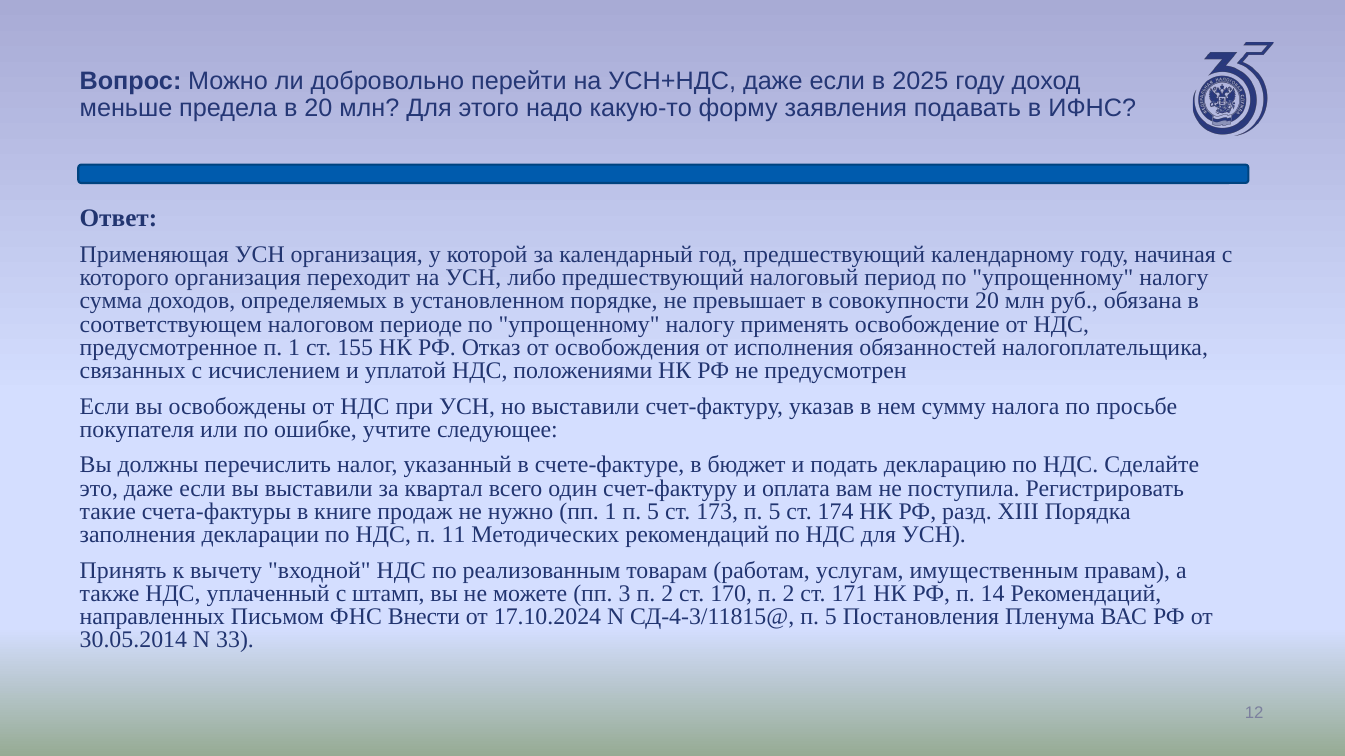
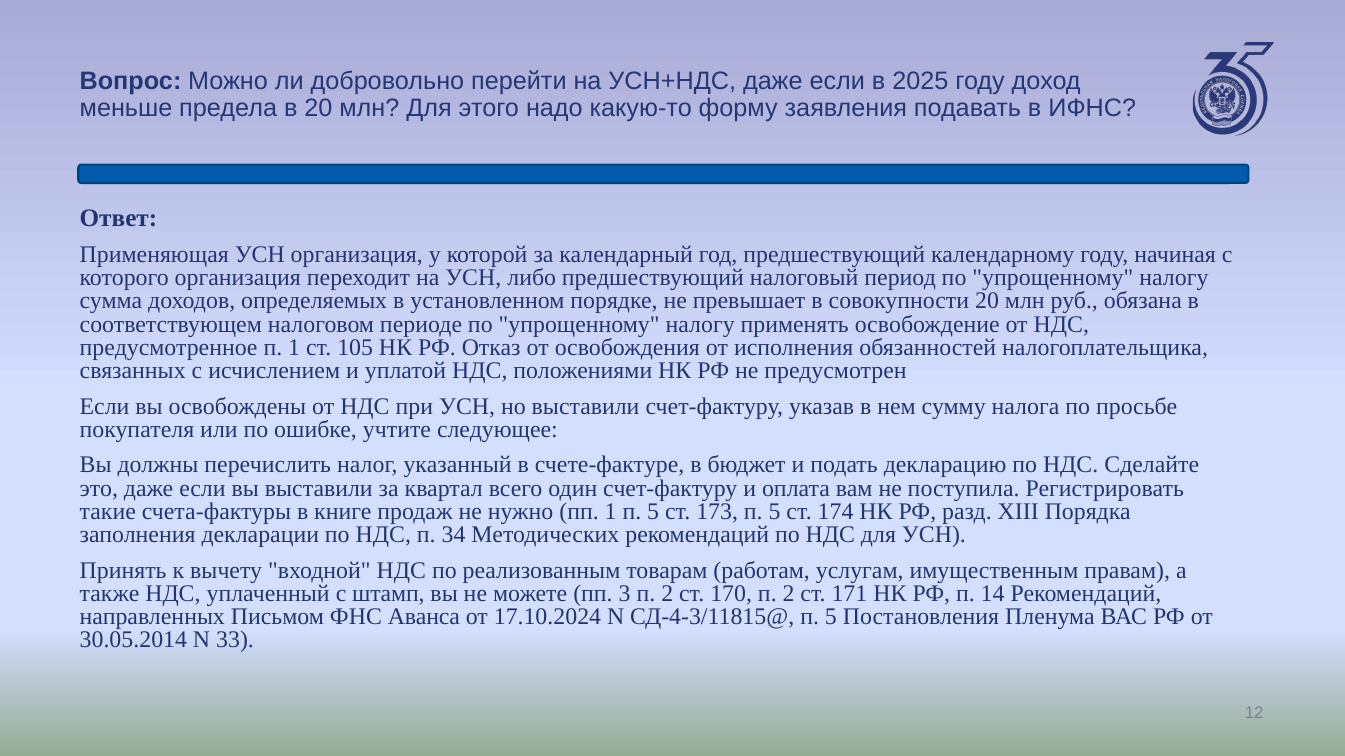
155: 155 -> 105
11: 11 -> 34
Внести: Внести -> Аванса
